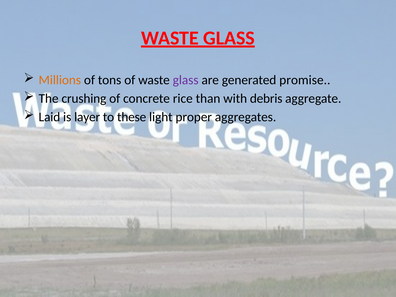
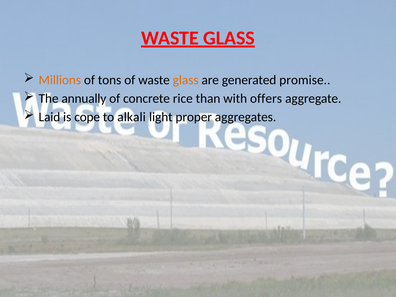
glass at (186, 80) colour: purple -> orange
crushing: crushing -> annually
debris: debris -> offers
layer: layer -> cope
these: these -> alkali
